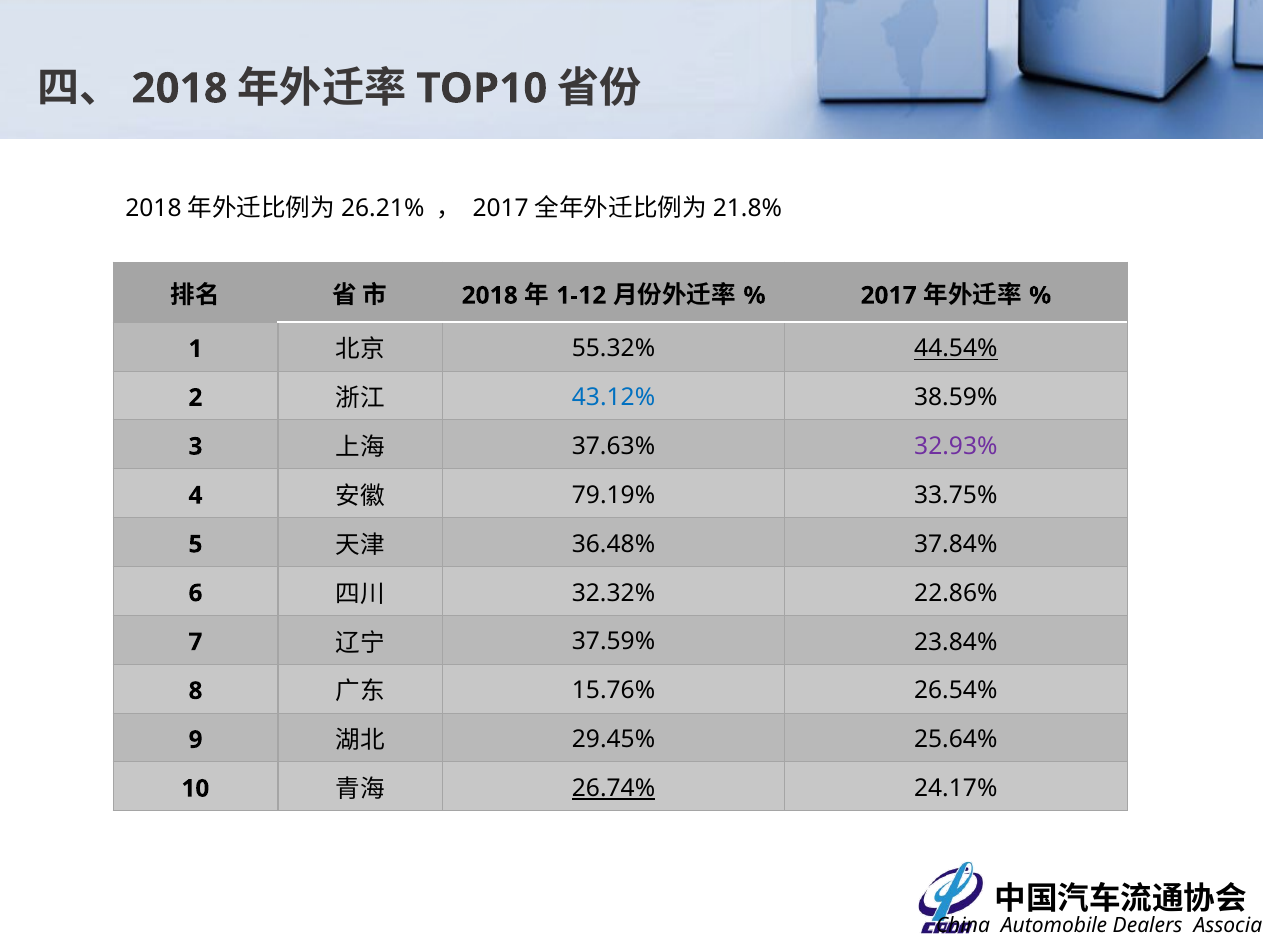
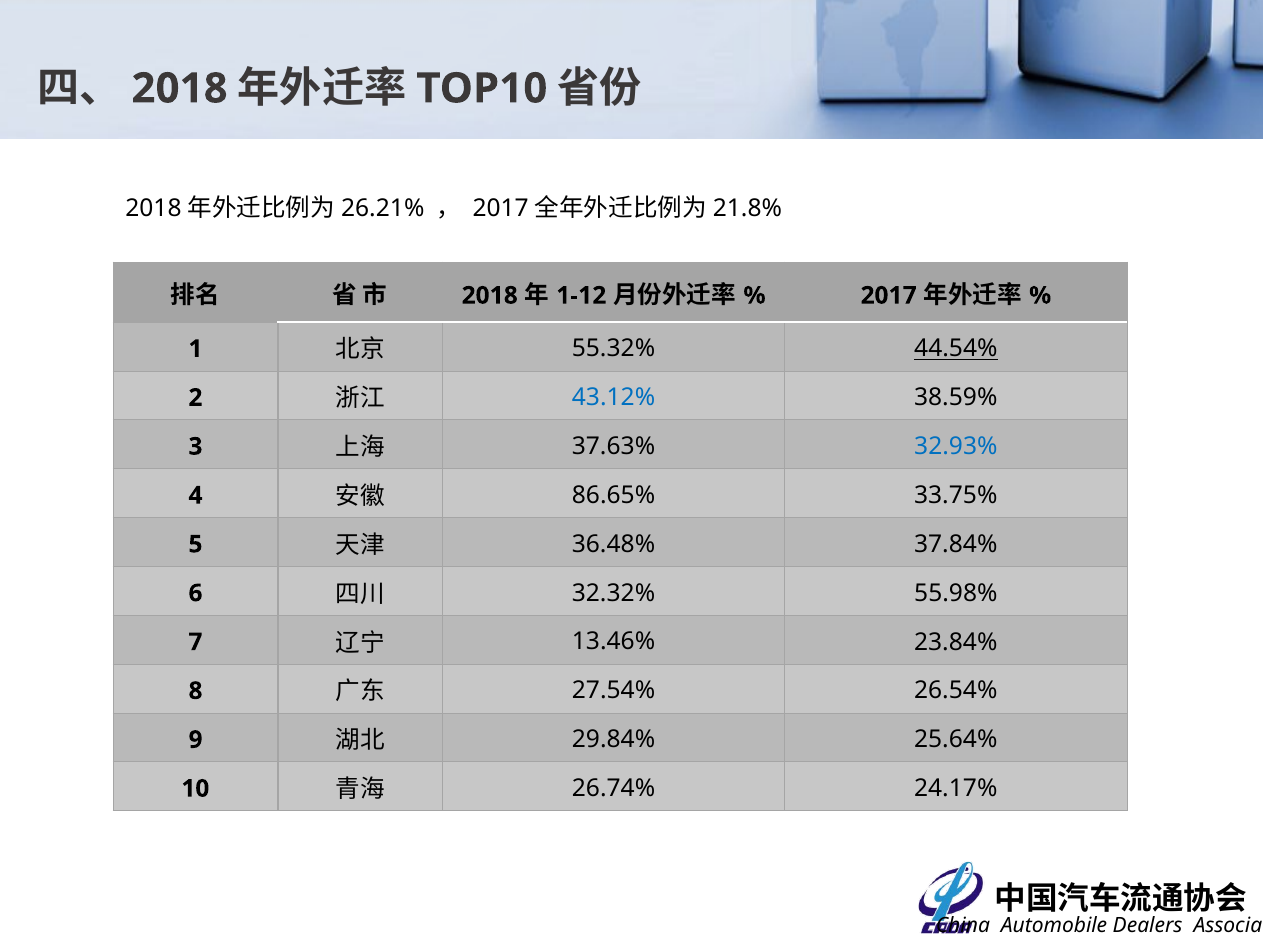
32.93% colour: purple -> blue
79.19%: 79.19% -> 86.65%
22.86%: 22.86% -> 55.98%
37.59%: 37.59% -> 13.46%
15.76%: 15.76% -> 27.54%
29.45%: 29.45% -> 29.84%
26.74% underline: present -> none
